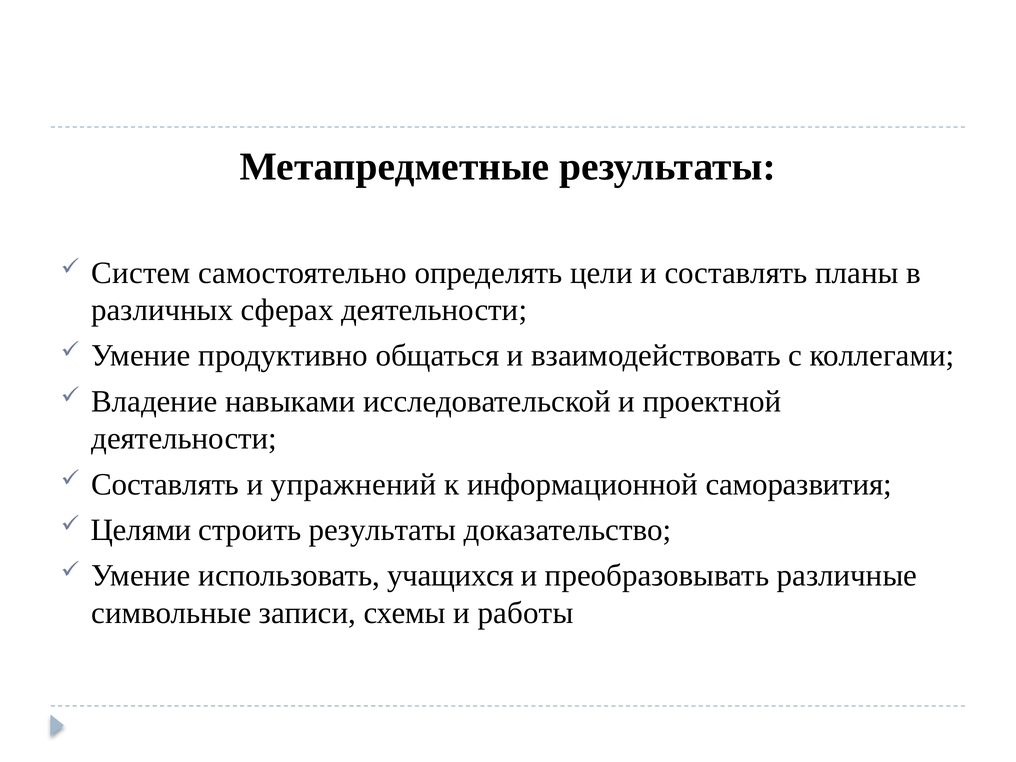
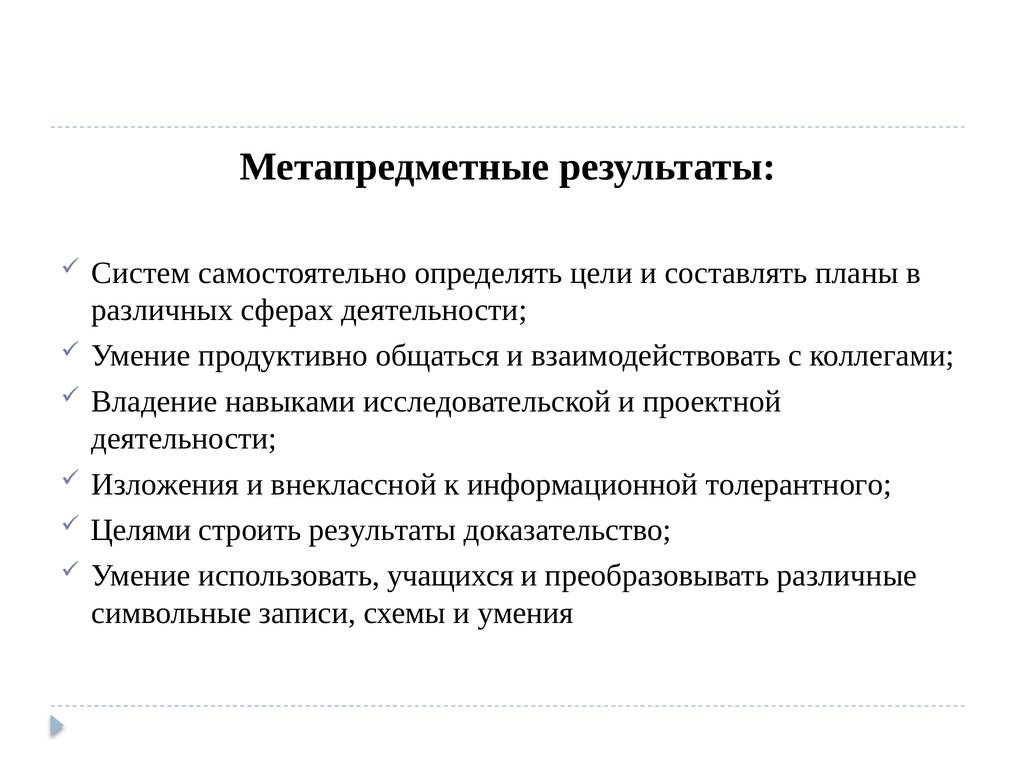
Составлять at (165, 484): Составлять -> Изложения
упражнений: упражнений -> внеклассной
саморазвития: саморазвития -> толерантного
работы: работы -> умения
